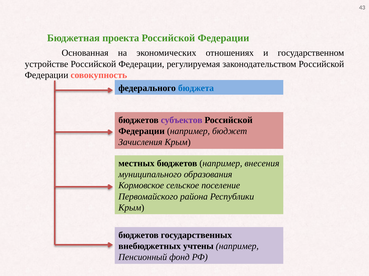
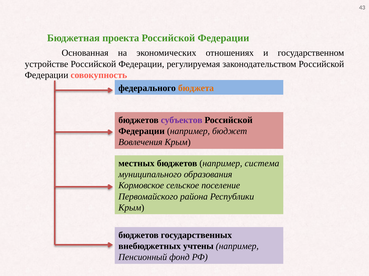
бюджета colour: blue -> orange
Зачисления: Зачисления -> Вовлечения
внесения: внесения -> система
